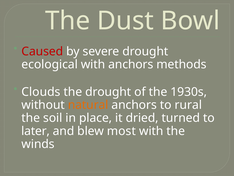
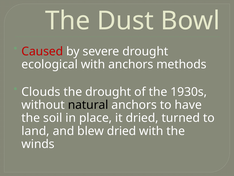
natural colour: orange -> black
rural: rural -> have
later: later -> land
blew most: most -> dried
